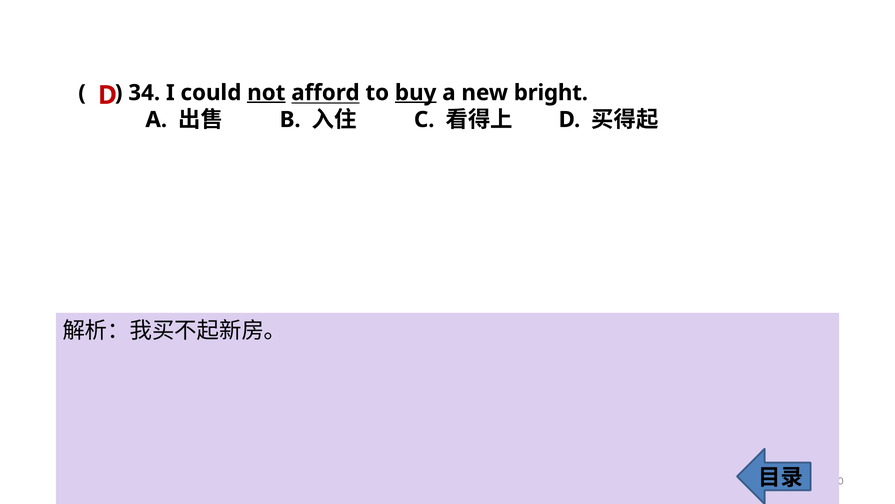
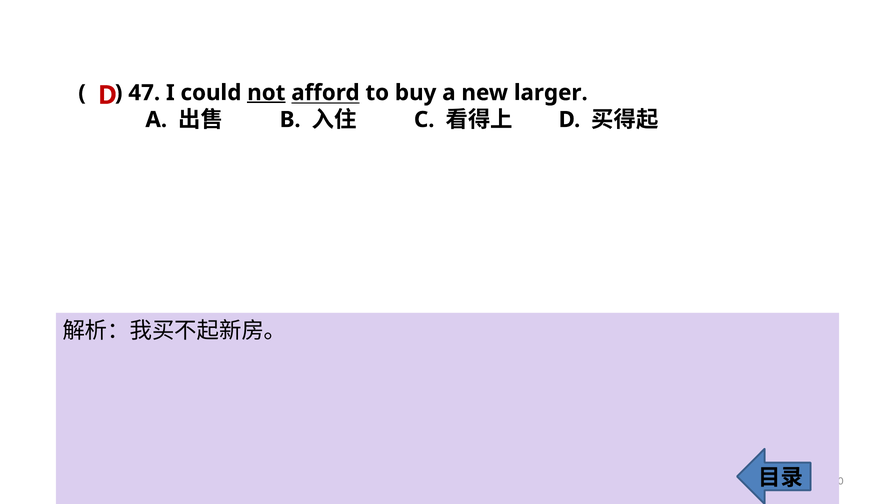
34: 34 -> 47
buy underline: present -> none
bright: bright -> larger
